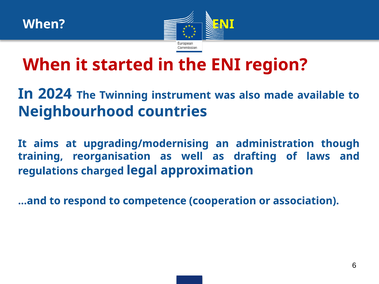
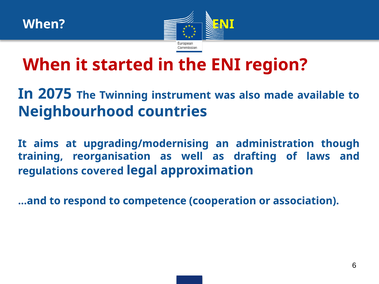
2024: 2024 -> 2075
charged: charged -> covered
